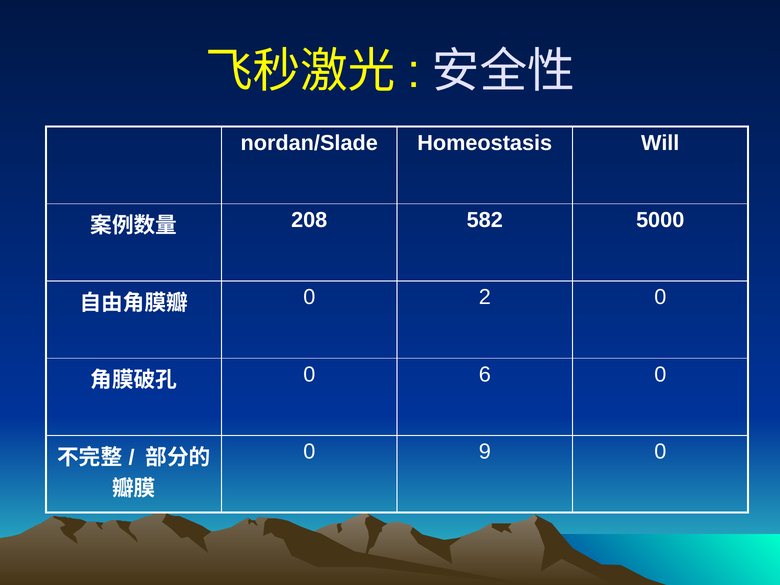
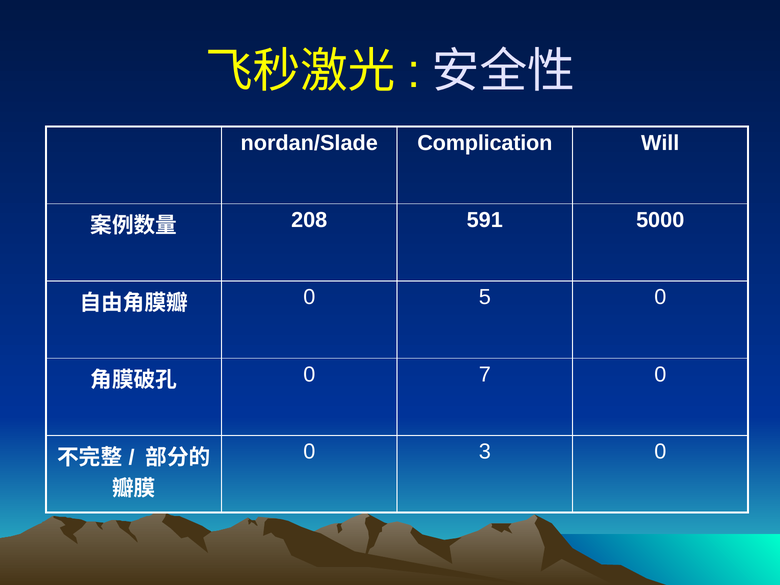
Homeostasis: Homeostasis -> Complication
582: 582 -> 591
2: 2 -> 5
6: 6 -> 7
9: 9 -> 3
